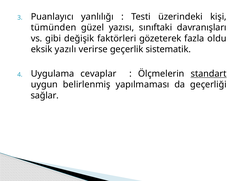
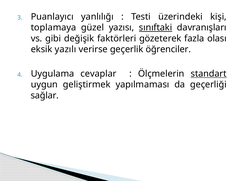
tümünden: tümünden -> toplamaya
sınıftaki underline: none -> present
oldu: oldu -> olası
sistematik: sistematik -> öğrenciler
belirlenmiş: belirlenmiş -> geliştirmek
